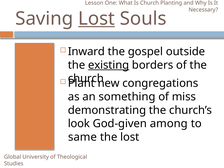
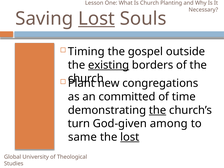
Inward: Inward -> Timing
something: something -> committed
miss: miss -> time
the at (158, 110) underline: none -> present
look: look -> turn
lost at (130, 137) underline: none -> present
